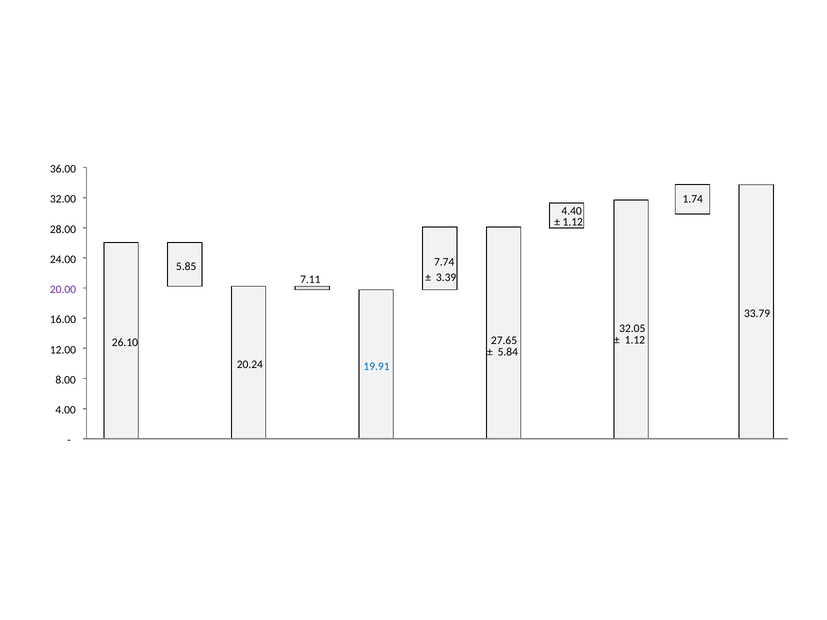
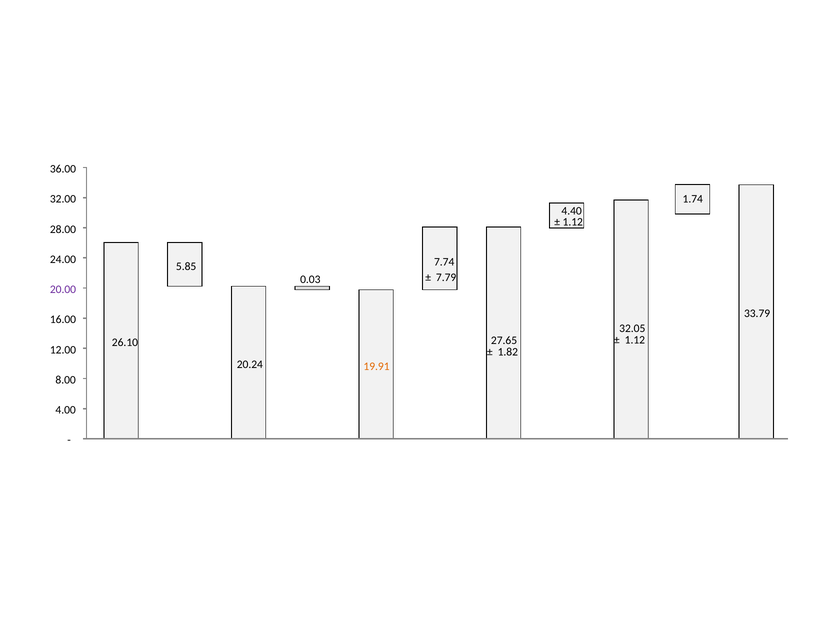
3.39: 3.39 -> 7.79
7.11: 7.11 -> 0.03
5.84: 5.84 -> 1.82
19.91 colour: blue -> orange
